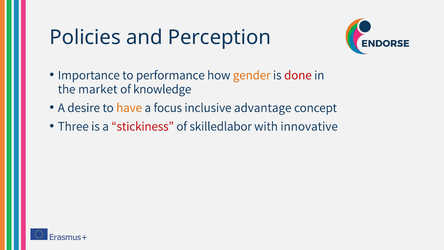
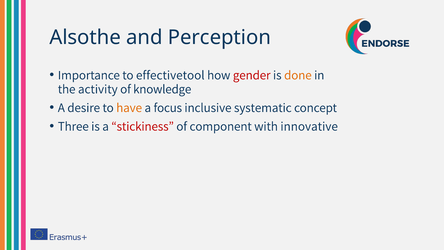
Policies: Policies -> Alsothe
performance: performance -> effectivetool
gender colour: orange -> red
done colour: red -> orange
market: market -> activity
advantage: advantage -> systematic
skilledlabor: skilledlabor -> component
